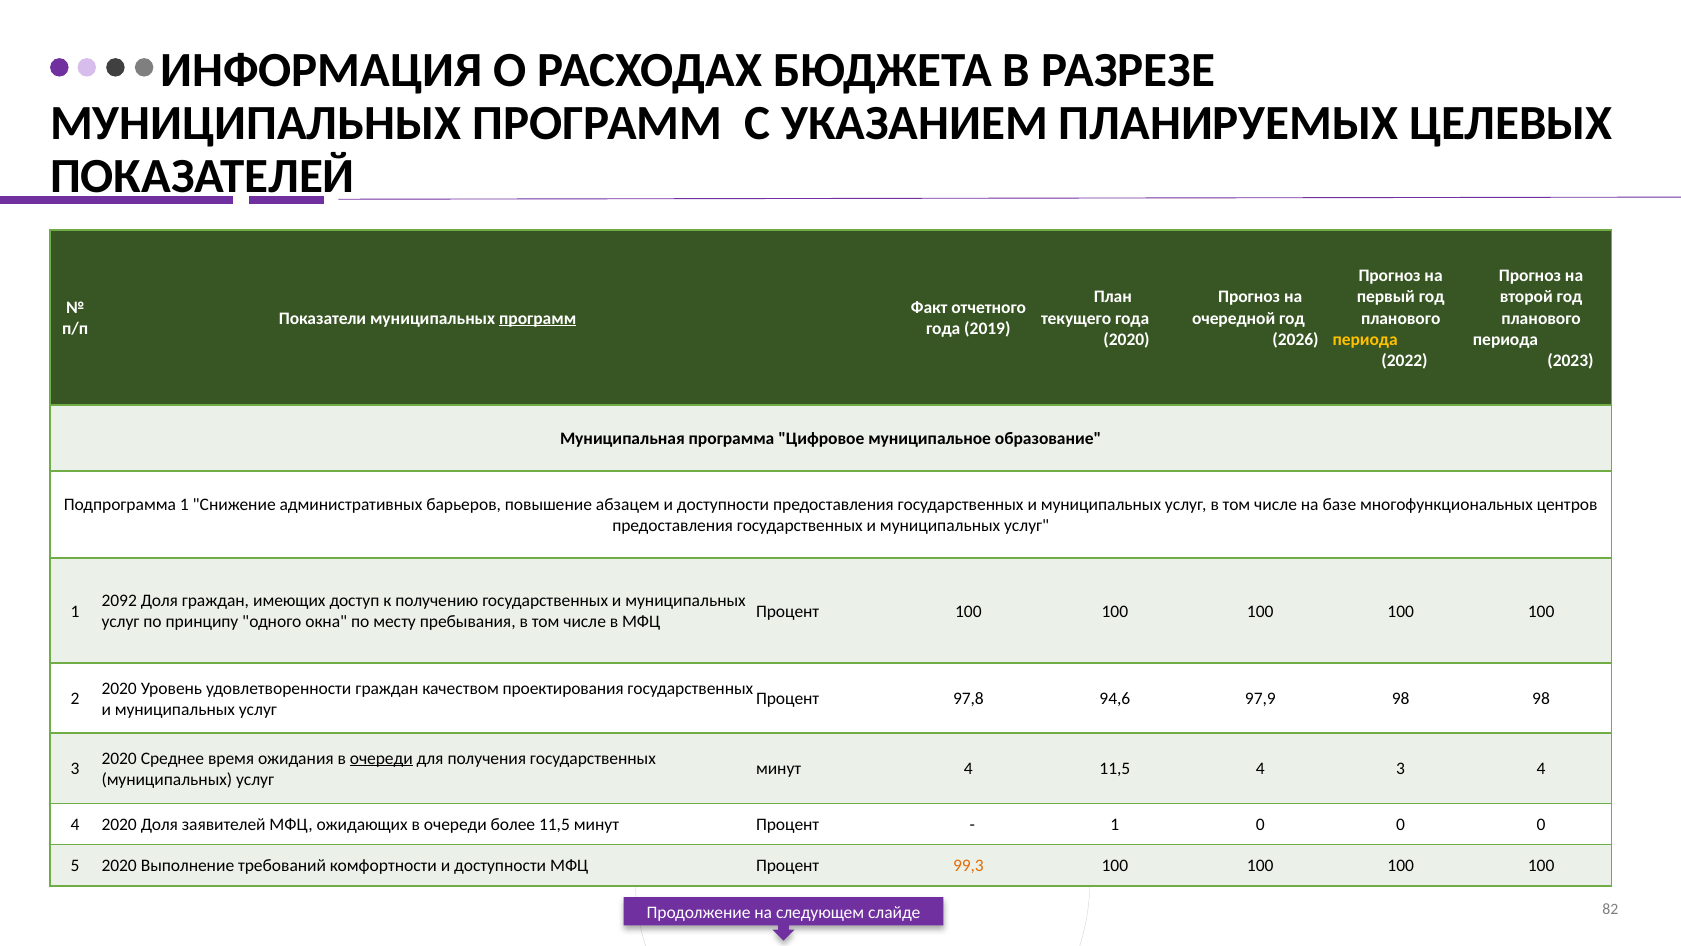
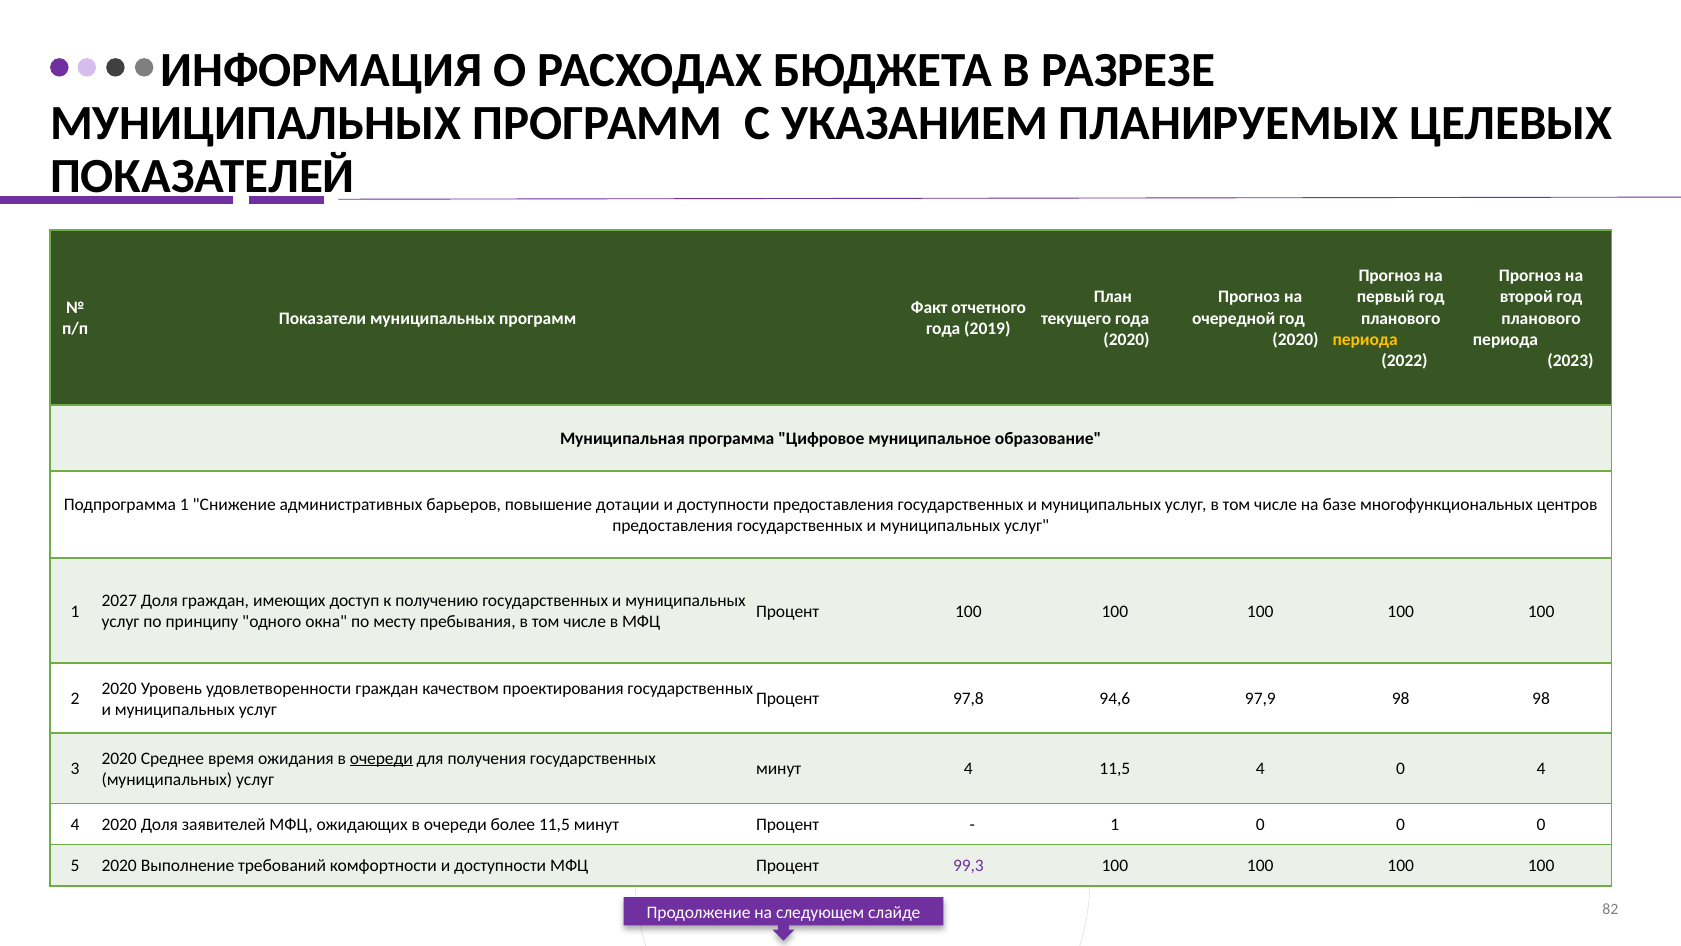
программ at (538, 318) underline: present -> none
2026 at (1296, 339): 2026 -> 2020
абзацем: абзацем -> дотации
2092: 2092 -> 2027
4 3: 3 -> 0
99,3 colour: orange -> purple
